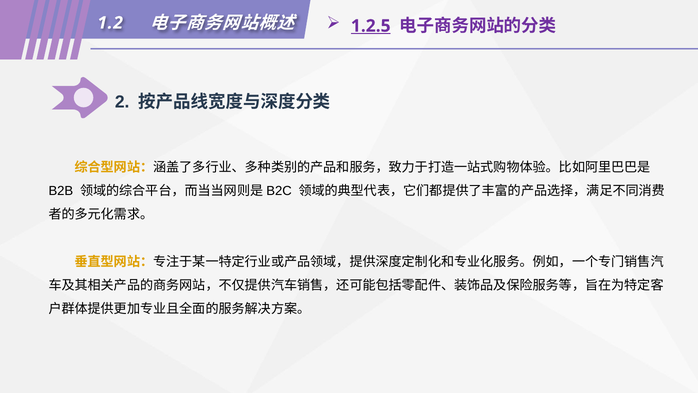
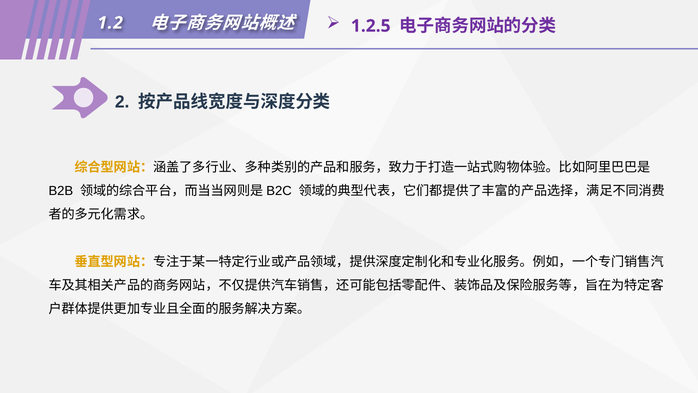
1.2.5 underline: present -> none
